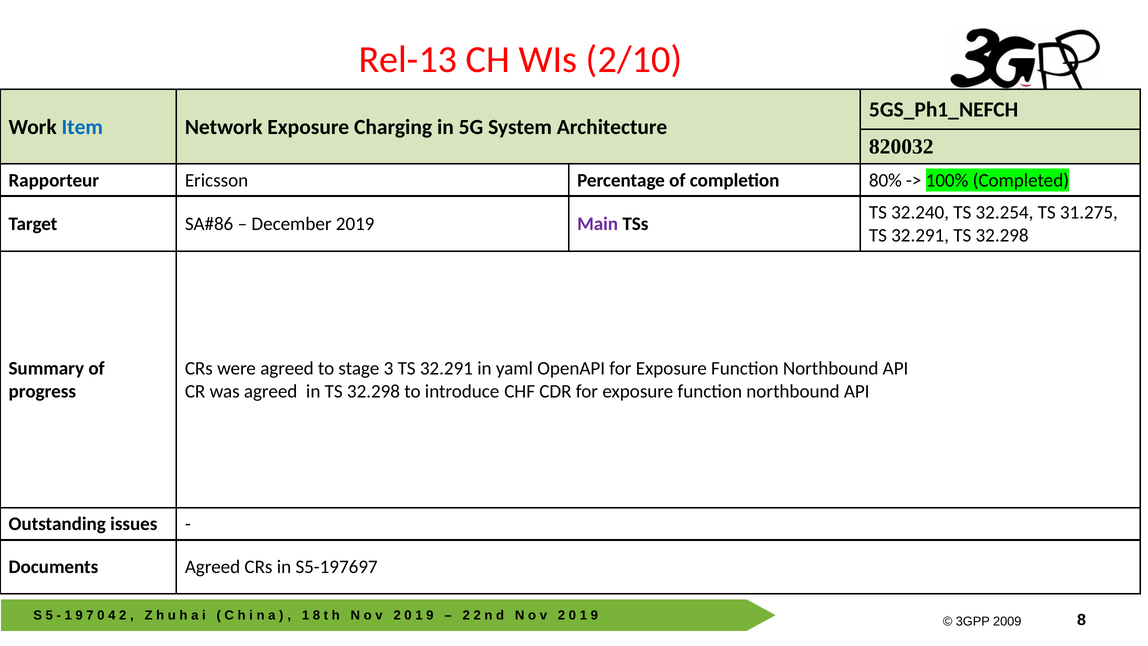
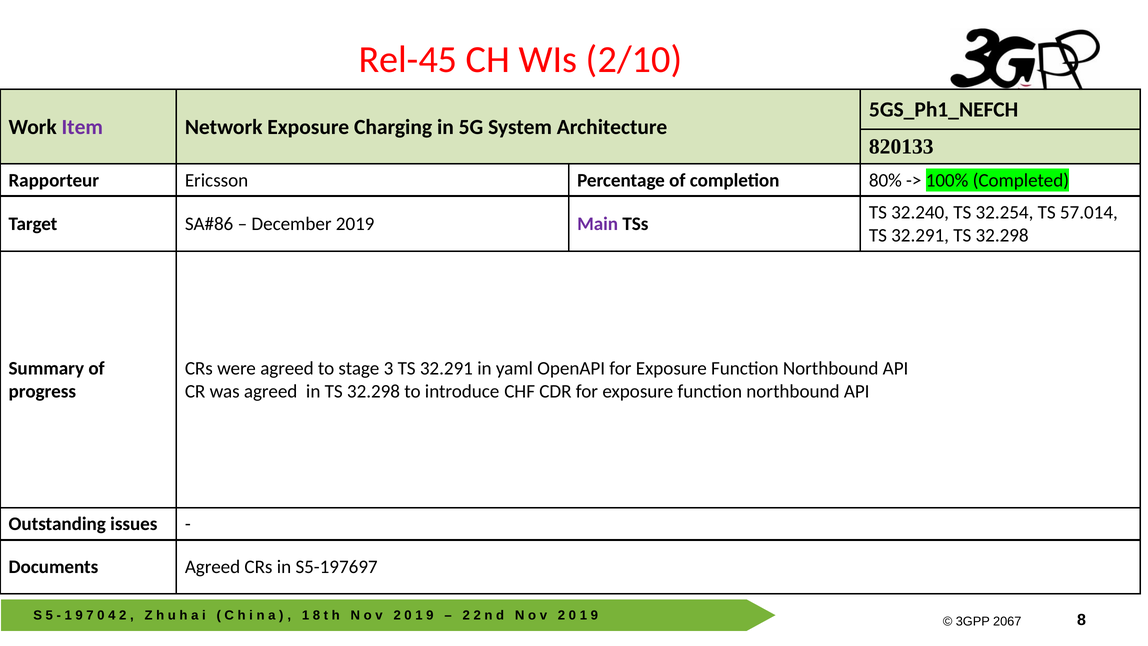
Rel-13: Rel-13 -> Rel-45
Item colour: blue -> purple
820032: 820032 -> 820133
31.275: 31.275 -> 57.014
2009: 2009 -> 2067
